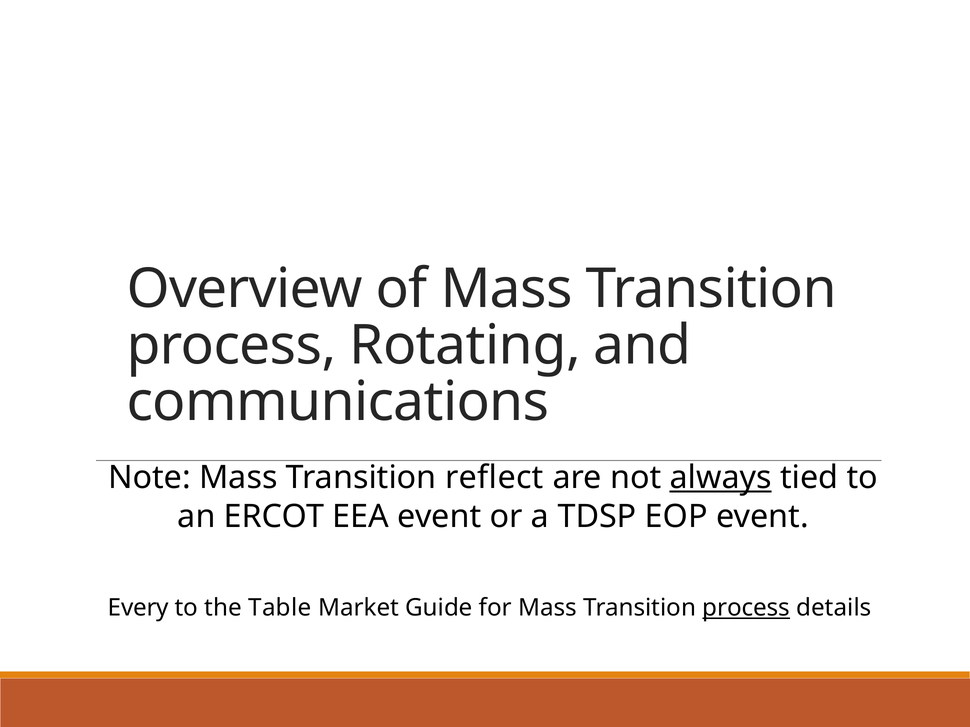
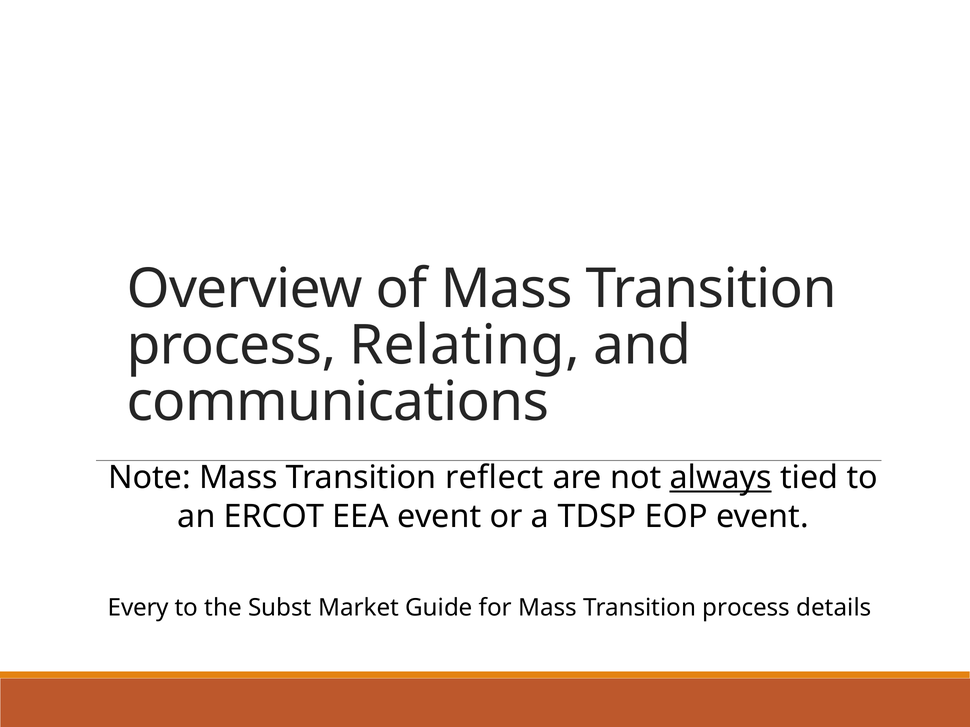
Rotating: Rotating -> Relating
Table: Table -> Subst
process at (746, 608) underline: present -> none
